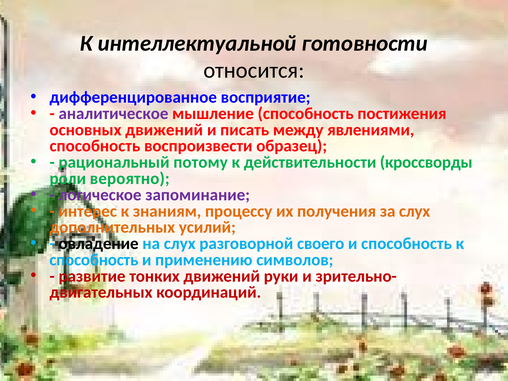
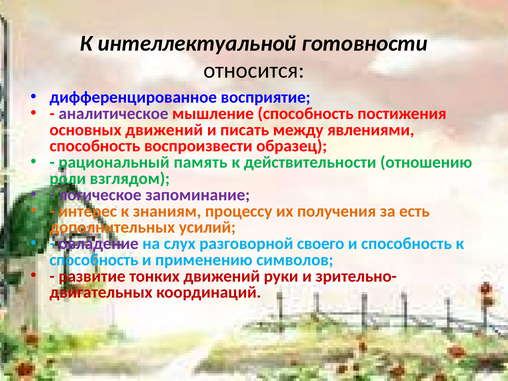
потому: потому -> память
кроссворды: кроссворды -> отношению
вероятно: вероятно -> взглядом
за слух: слух -> есть
овладение colour: black -> purple
